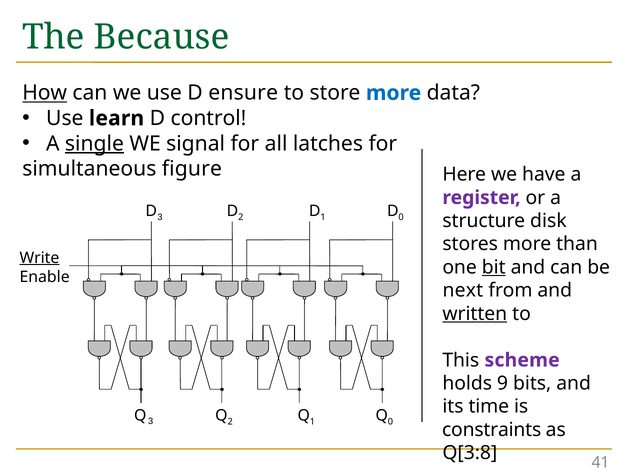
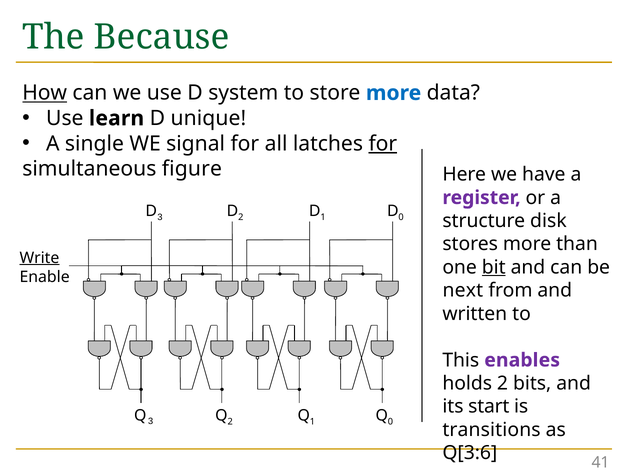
ensure: ensure -> system
control: control -> unique
single underline: present -> none
for at (383, 144) underline: none -> present
written underline: present -> none
scheme: scheme -> enables
holds 9: 9 -> 2
time: time -> start
constraints: constraints -> transitions
Q[3:8: Q[3:8 -> Q[3:6
